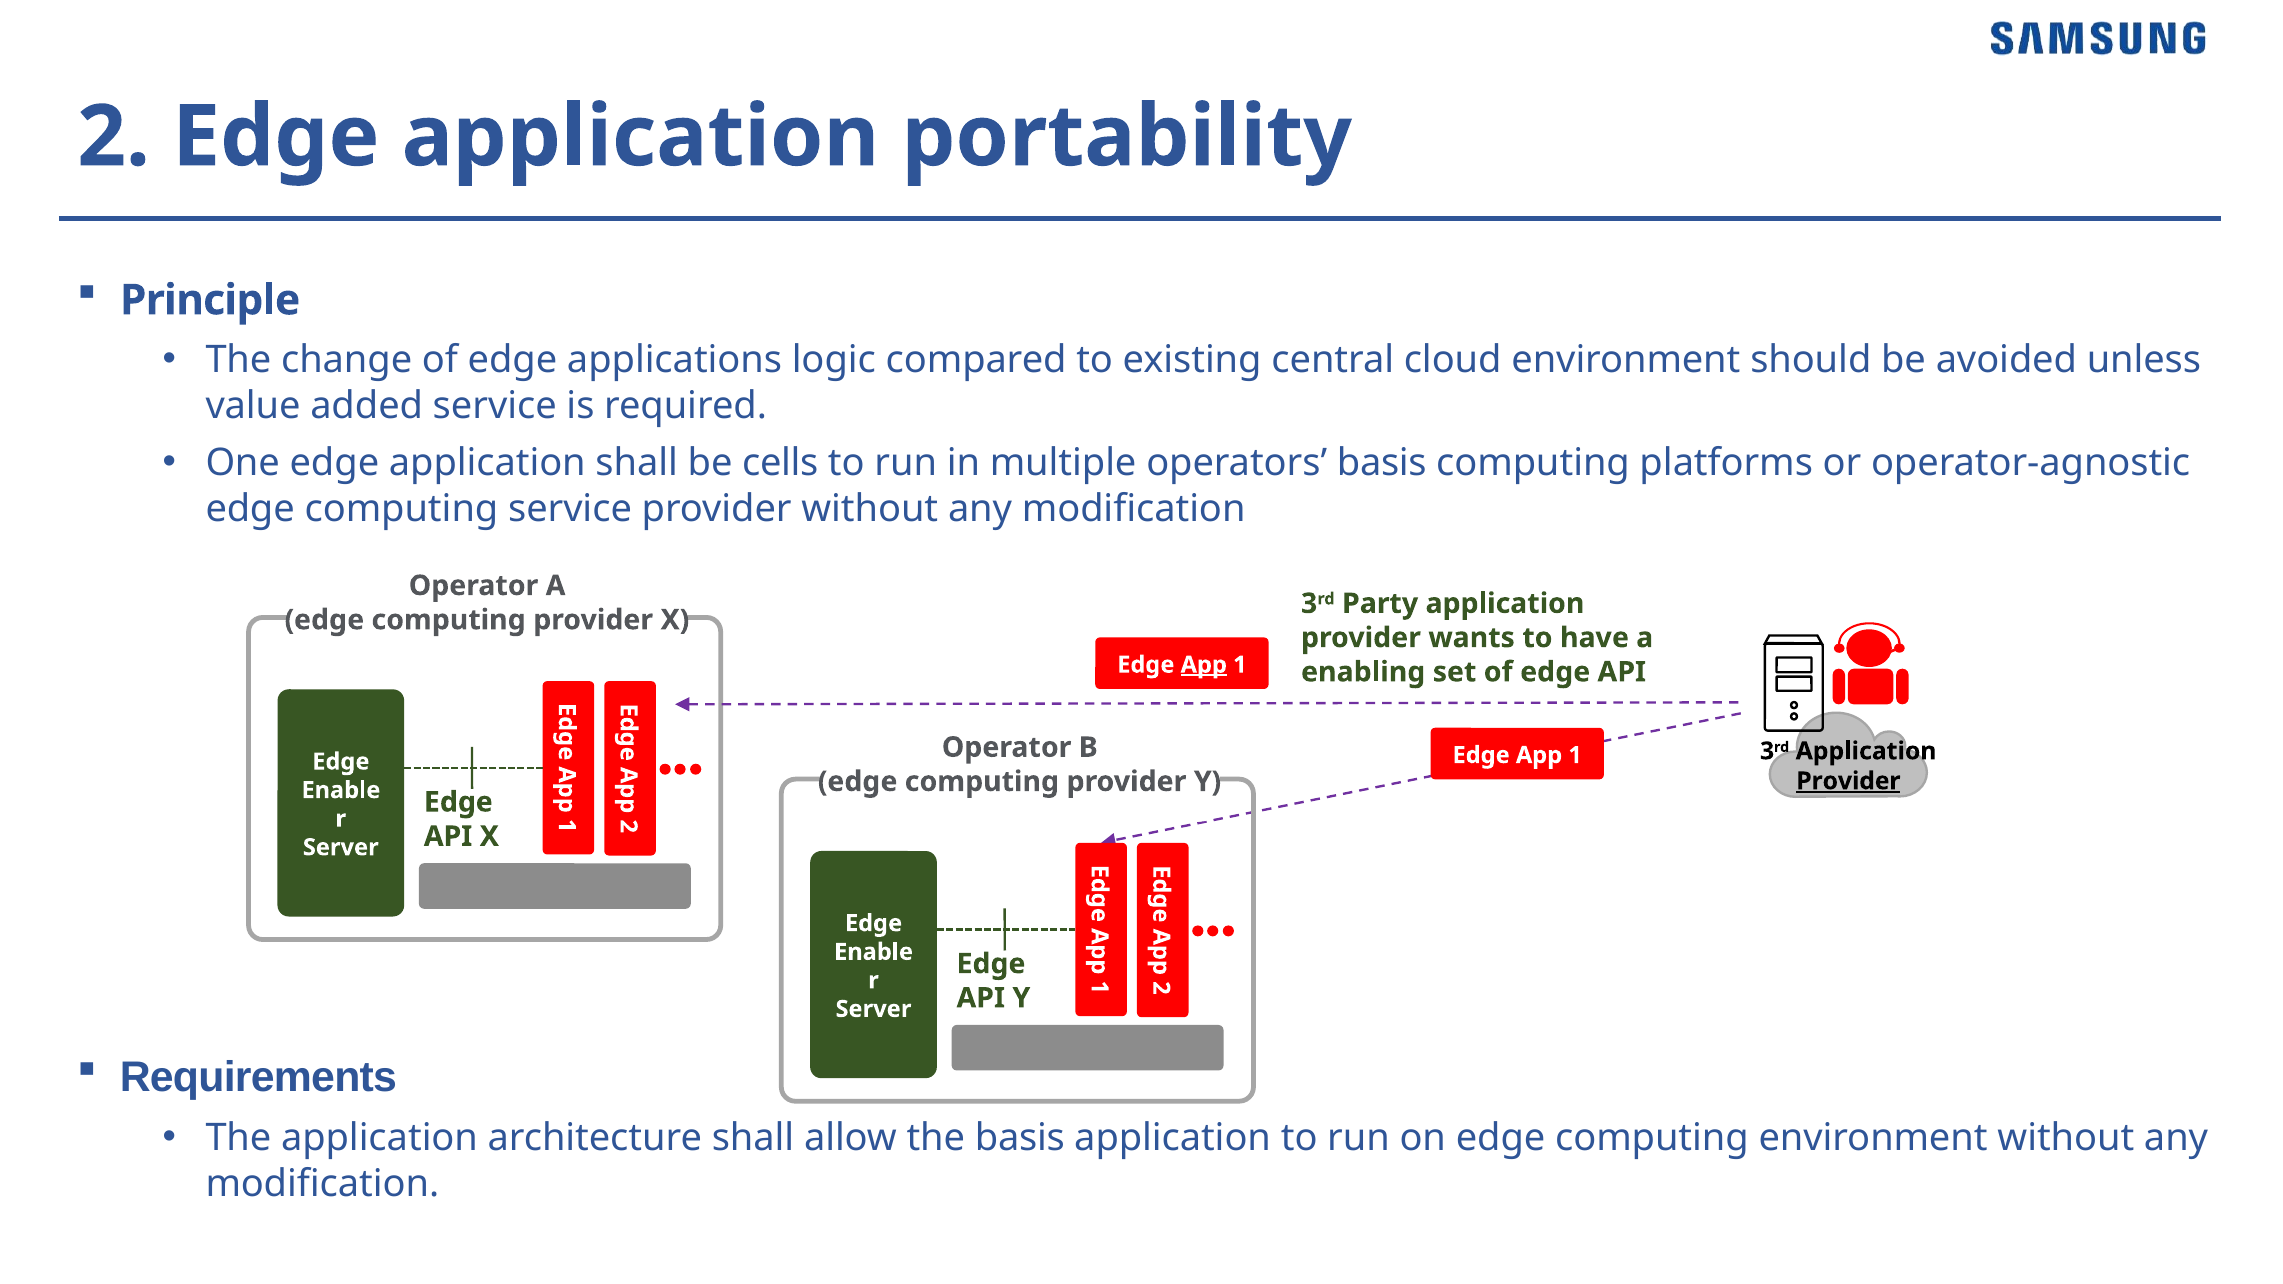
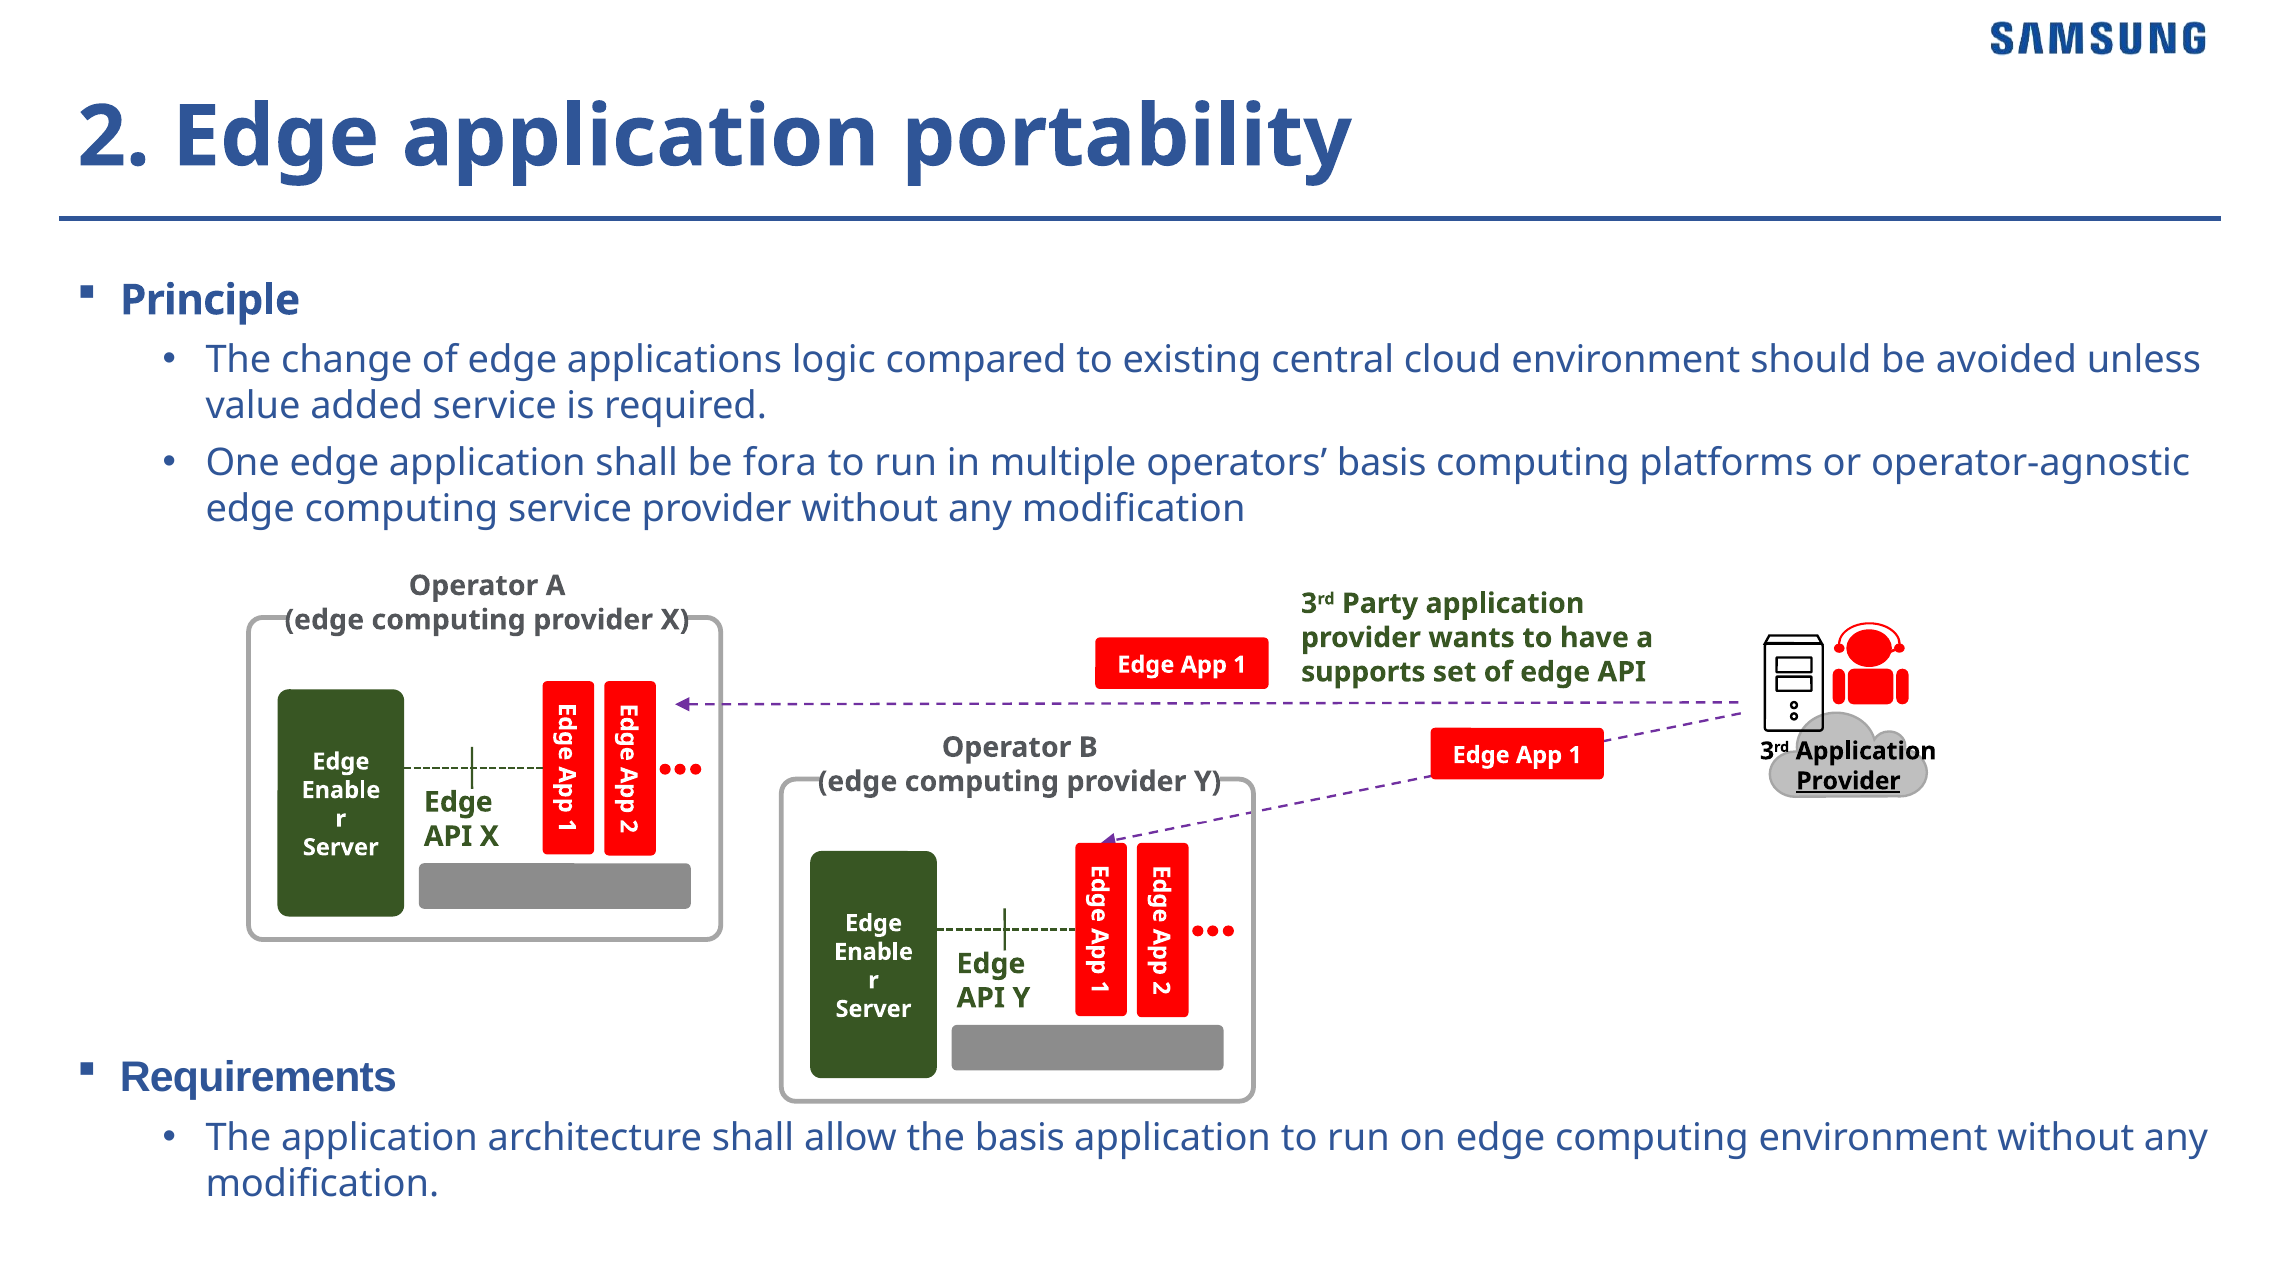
cells: cells -> fora
App at (1204, 665) underline: present -> none
enabling: enabling -> supports
